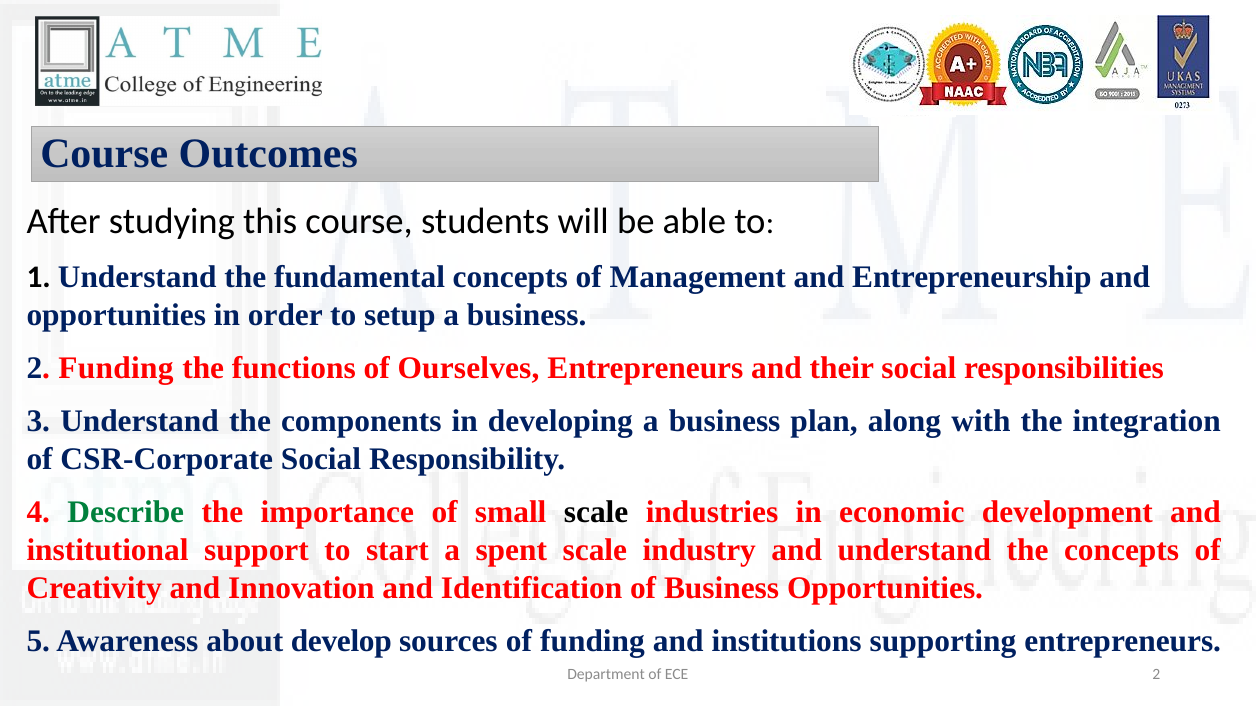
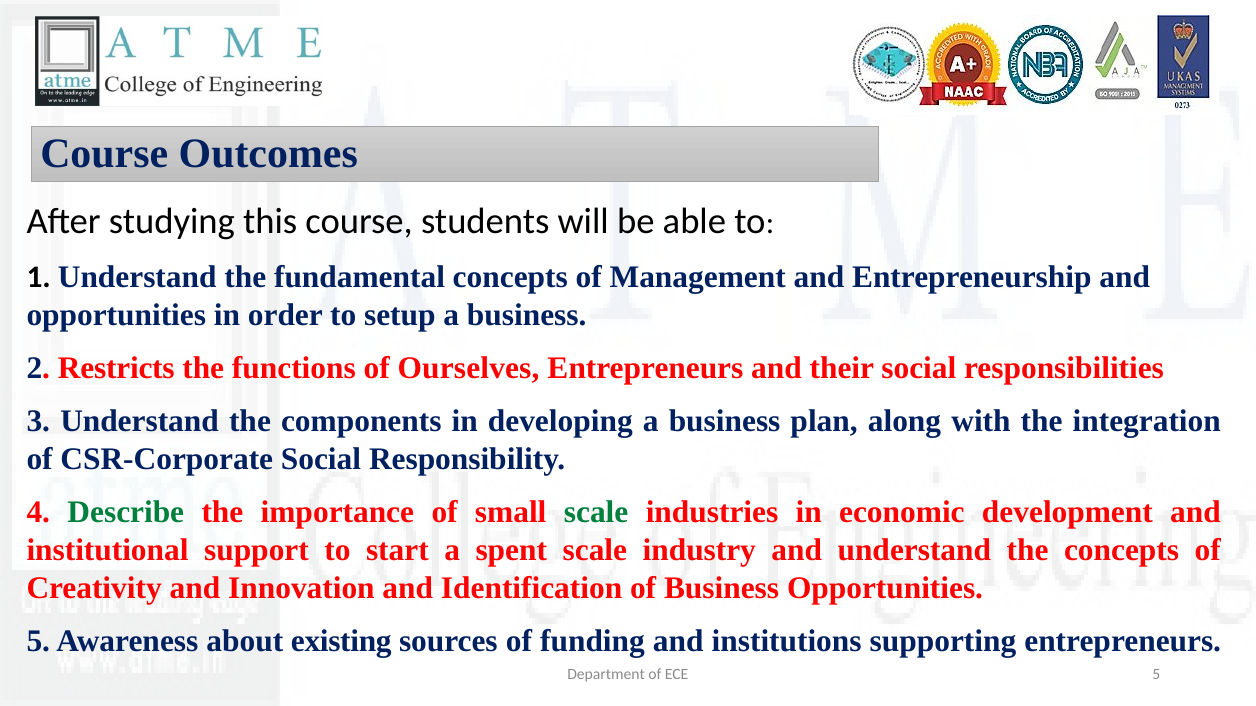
2 Funding: Funding -> Restricts
scale at (596, 513) colour: black -> green
develop: develop -> existing
ECE 2: 2 -> 5
